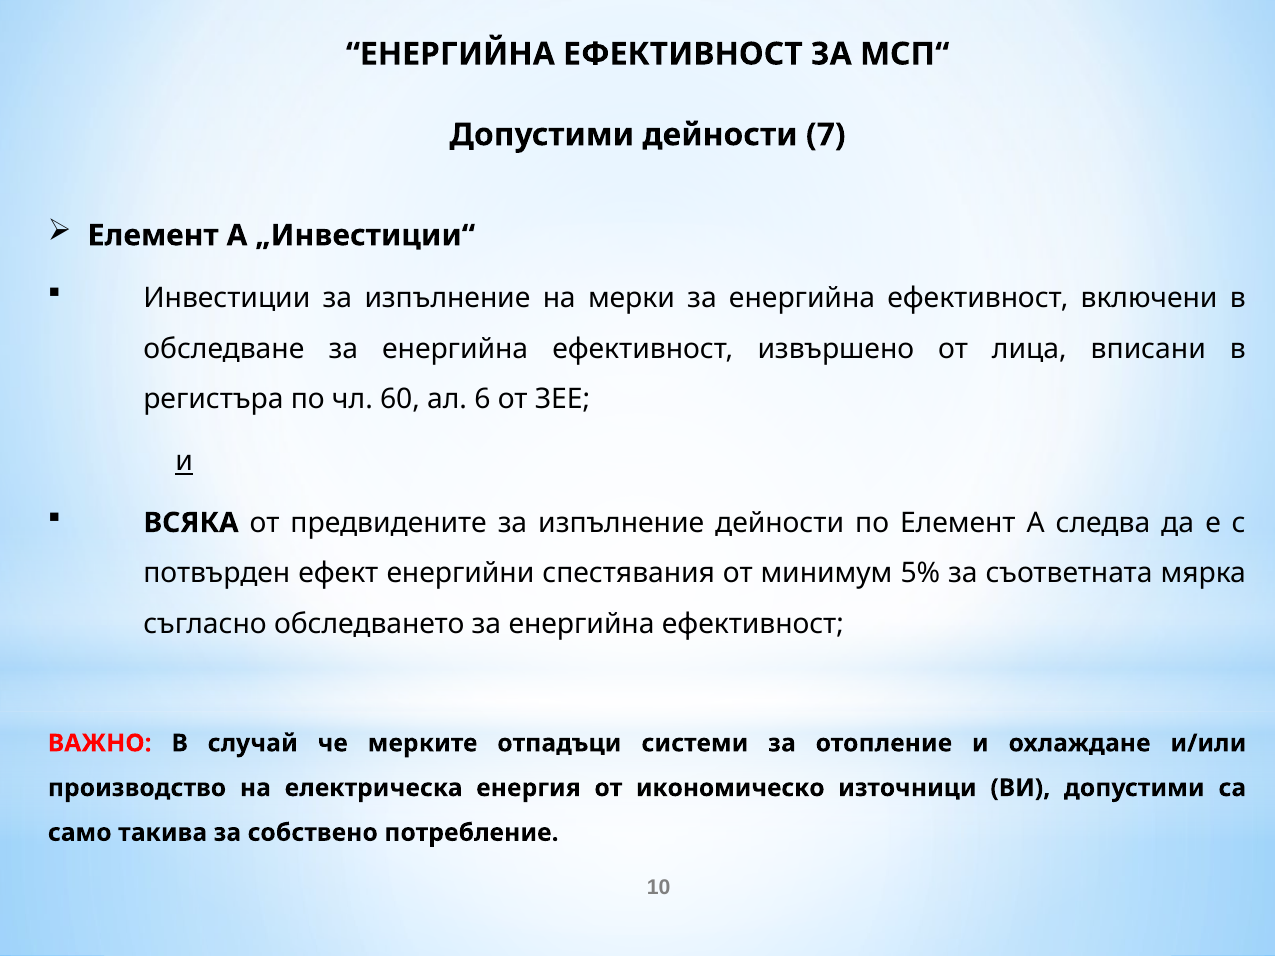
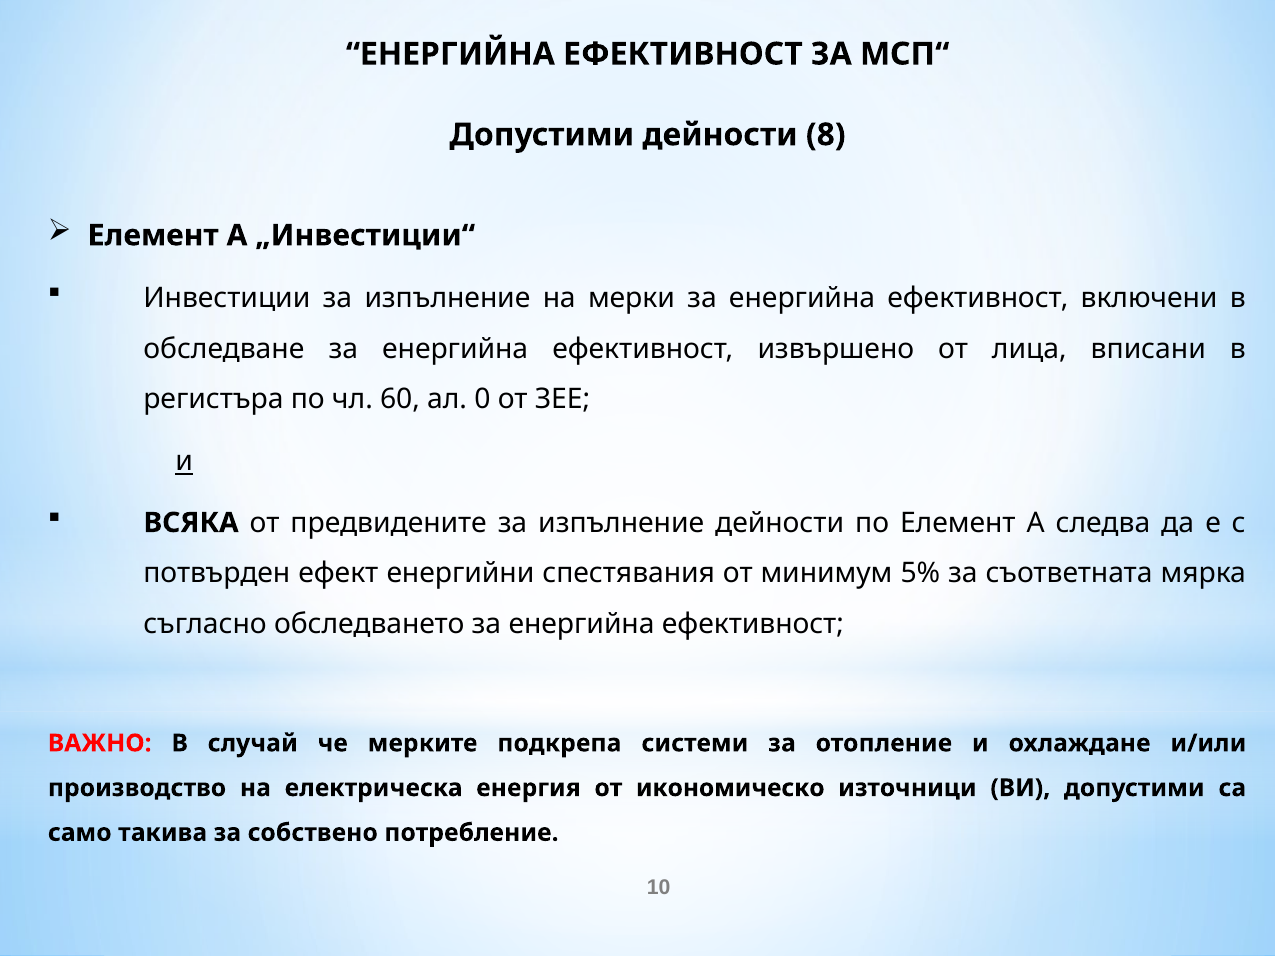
7: 7 -> 8
6: 6 -> 0
отпадъци: отпадъци -> подкрепа
